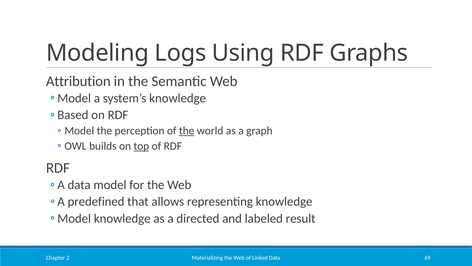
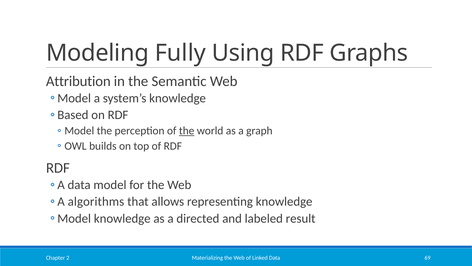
Logs: Logs -> Fully
top underline: present -> none
predefined: predefined -> algorithms
